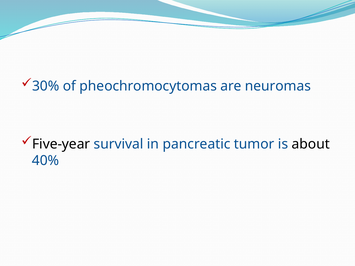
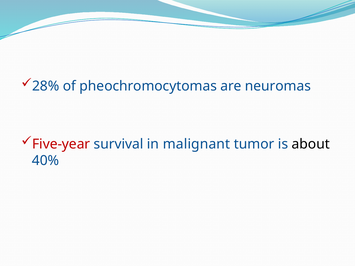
30%: 30% -> 28%
Five-year colour: black -> red
pancreatic: pancreatic -> malignant
